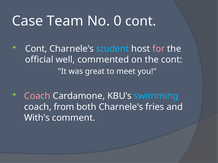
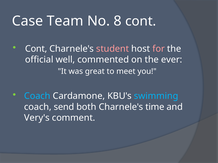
0: 0 -> 8
student colour: light blue -> pink
the cont: cont -> ever
Coach at (37, 96) colour: pink -> light blue
from: from -> send
fries: fries -> time
With's: With's -> Very's
